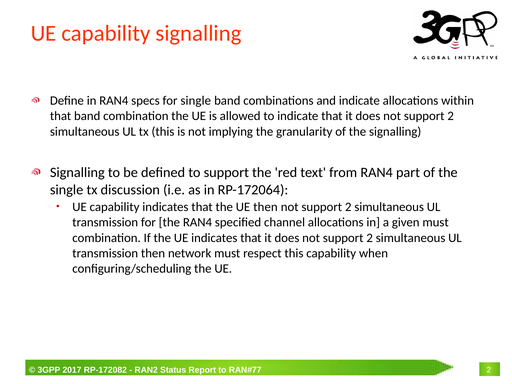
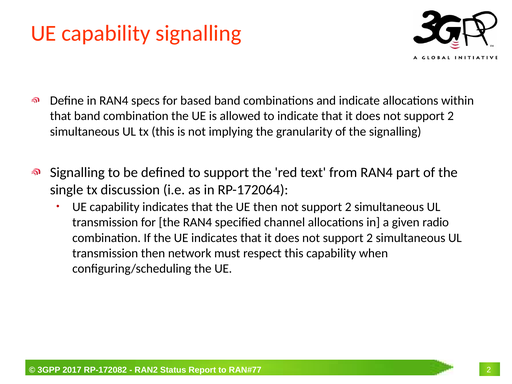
for single: single -> based
given must: must -> radio
